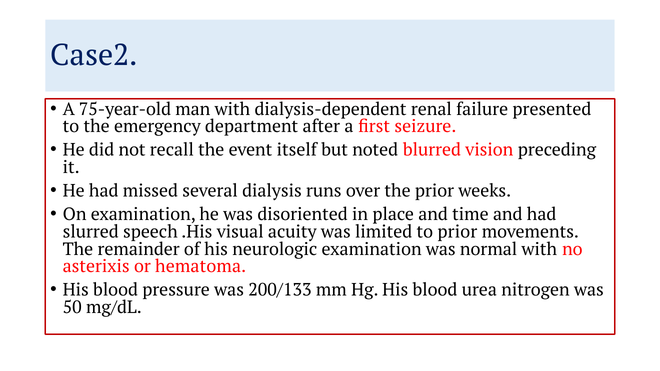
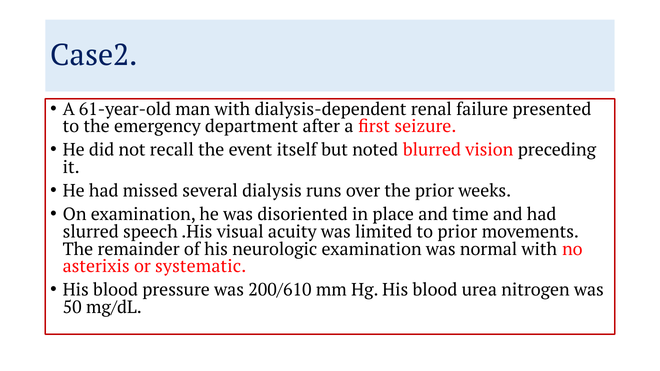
75-year-old: 75-year-old -> 61-year-old
hematoma: hematoma -> systematic
200/133: 200/133 -> 200/610
